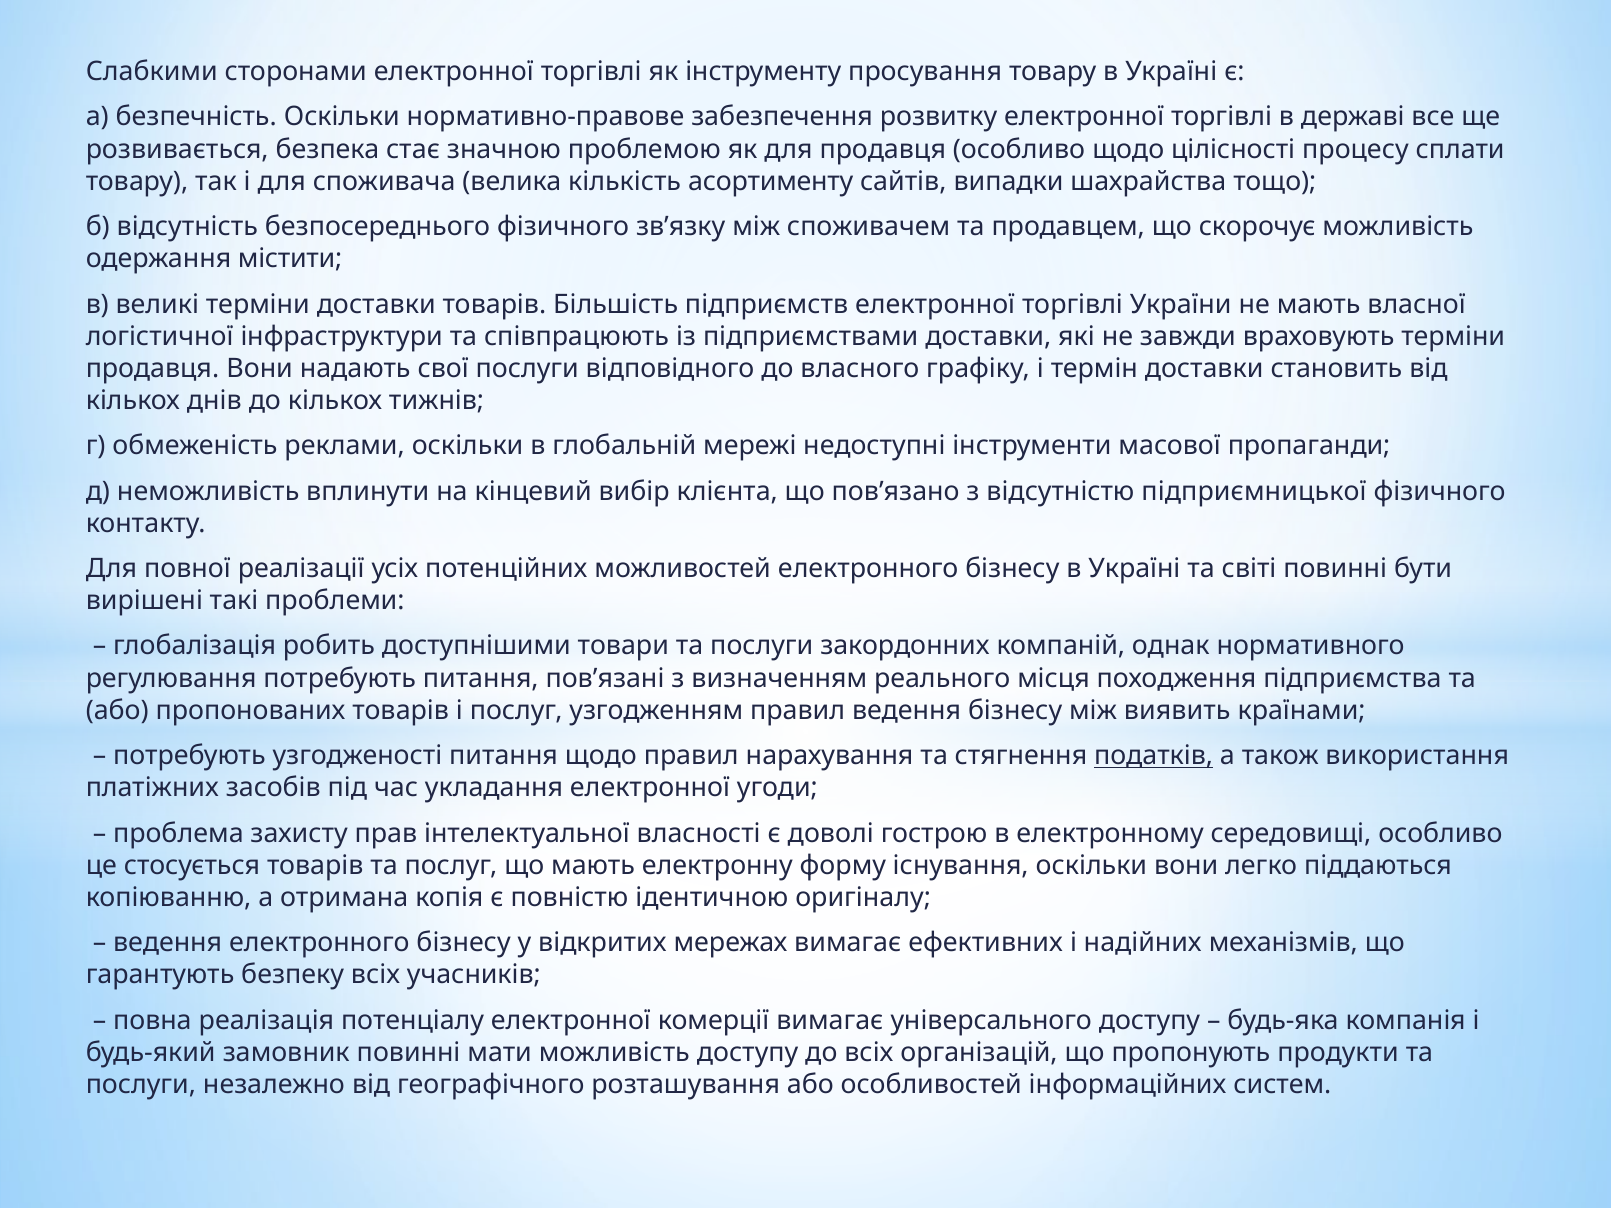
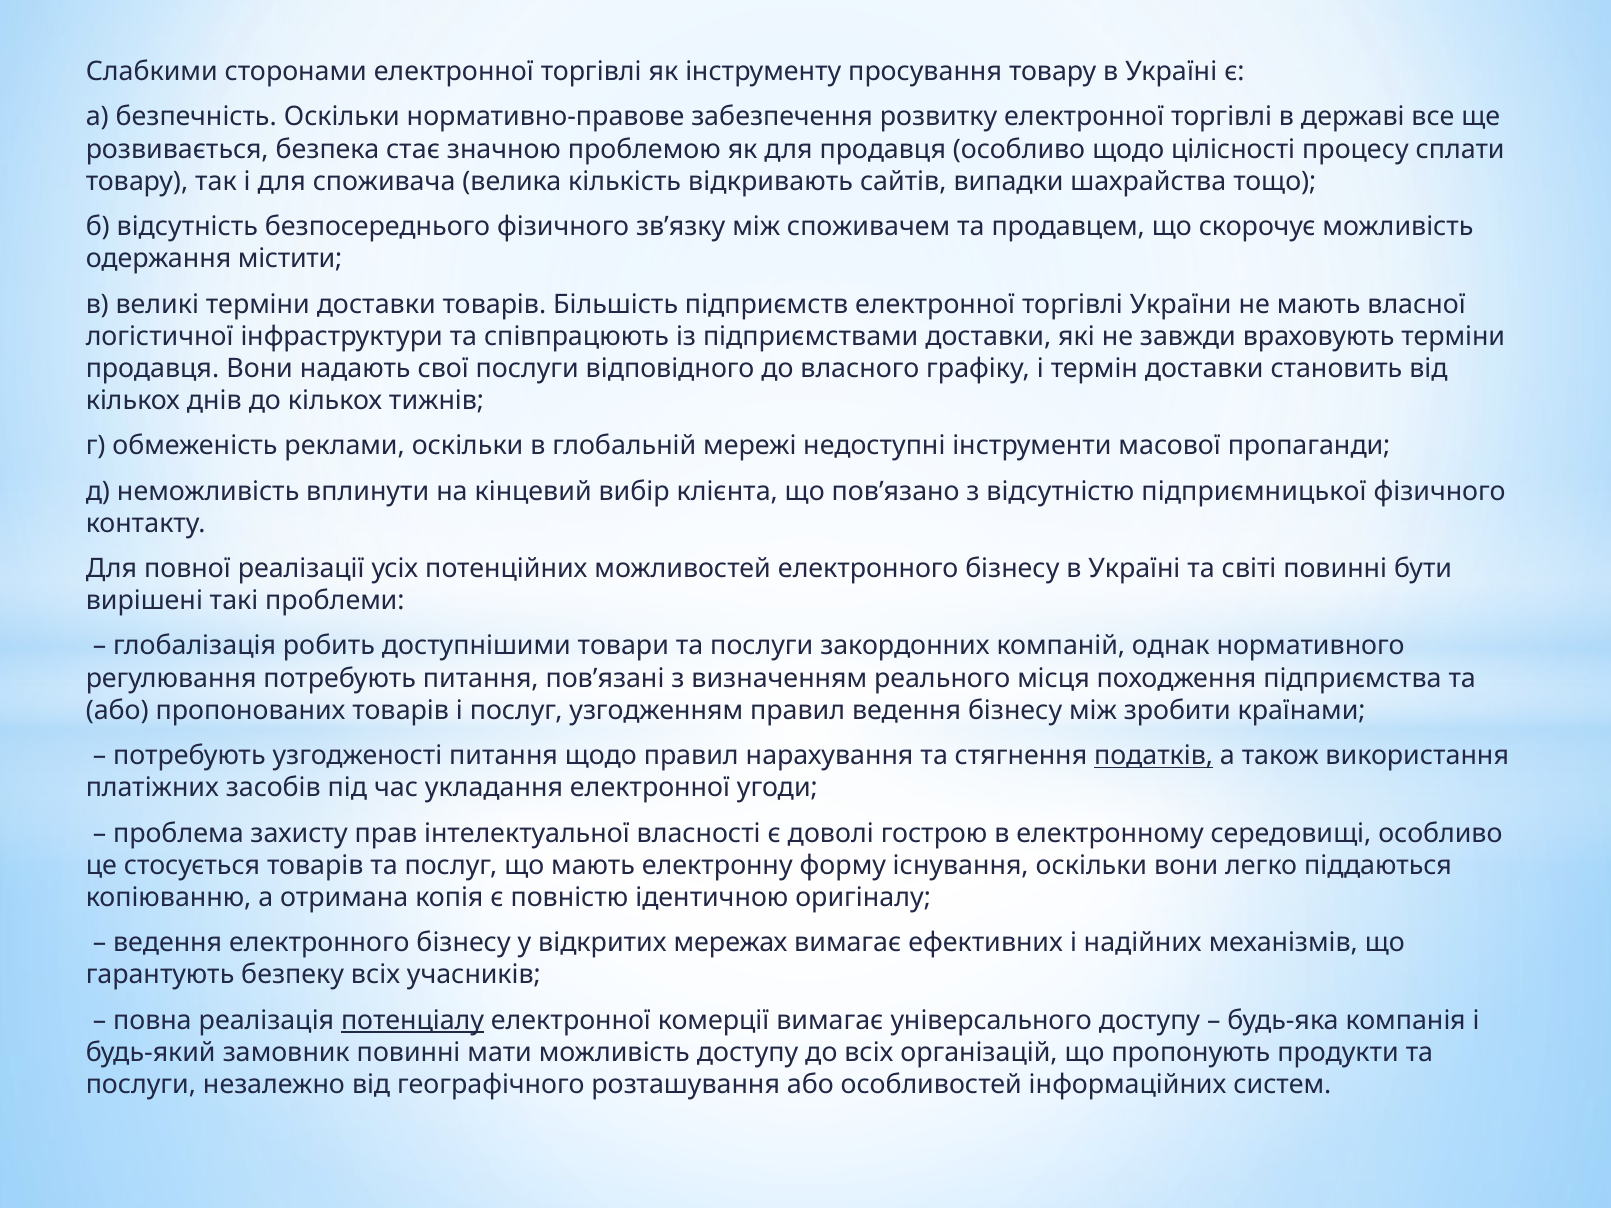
асортименту: асортименту -> відкривають
виявить: виявить -> зробити
потенціалу underline: none -> present
